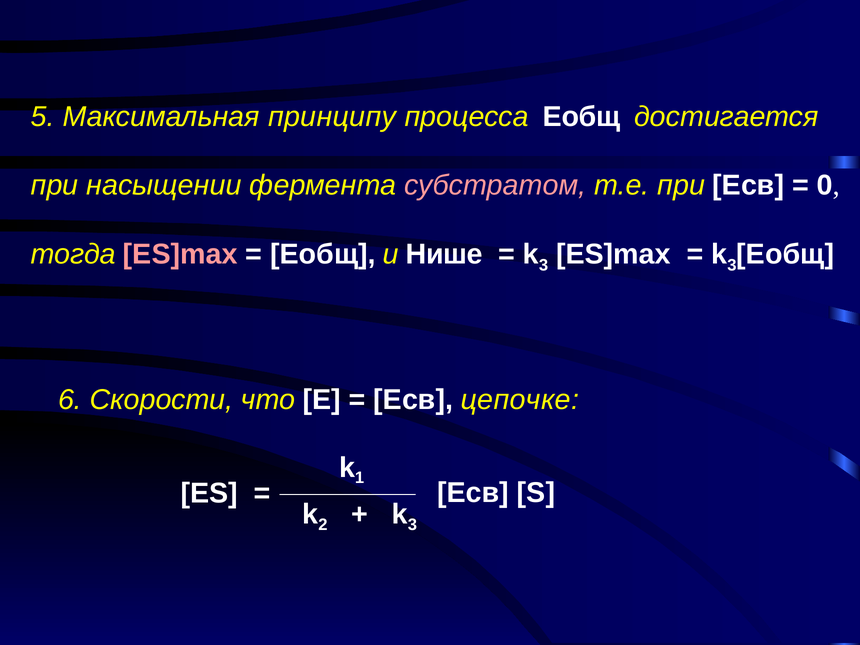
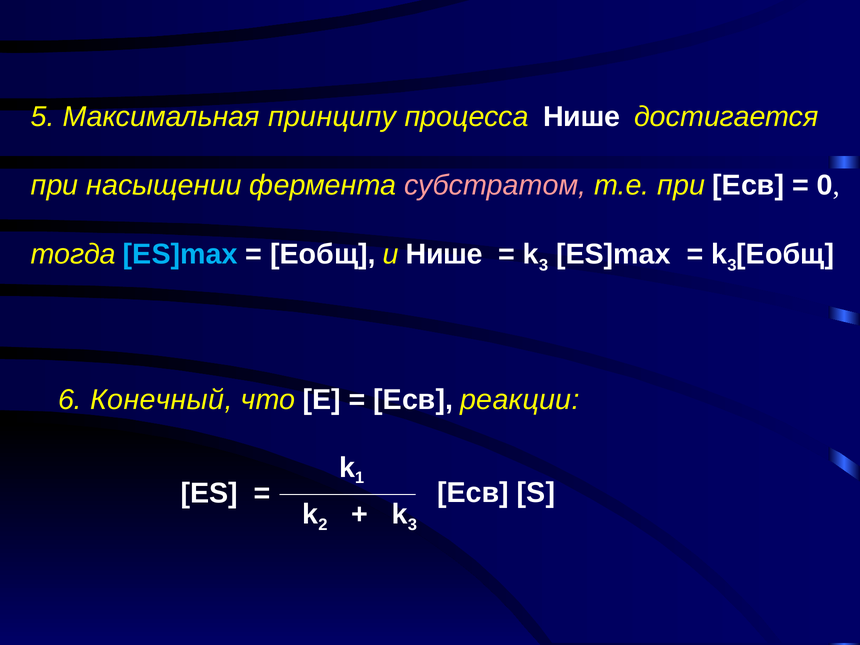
процесса Eобщ: Eобщ -> Нише
ES]max at (180, 254) colour: pink -> light blue
Скорости: Скорости -> Конечный
цепочке: цепочке -> реакции
